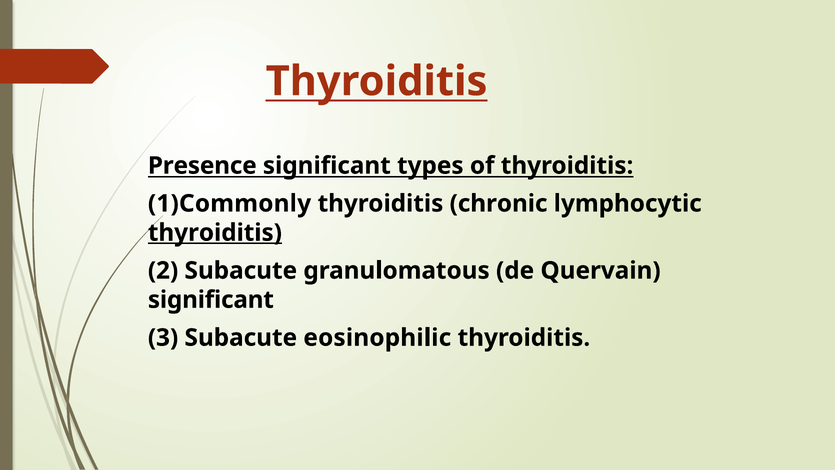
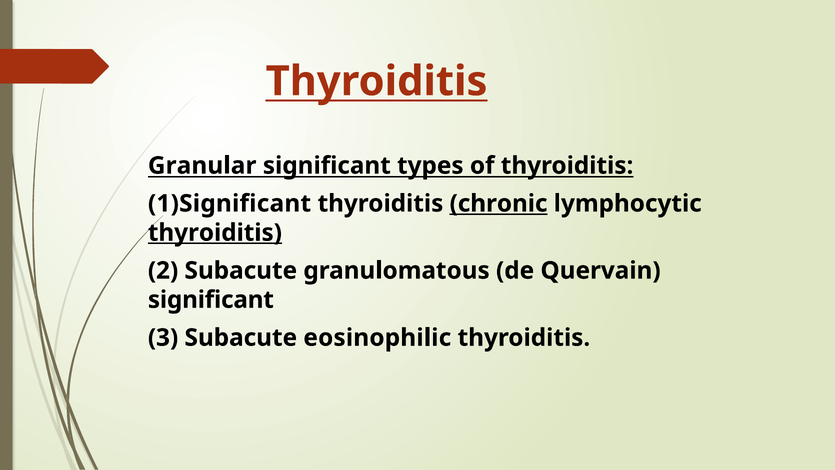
Presence: Presence -> Granular
1)Commonly: 1)Commonly -> 1)Significant
chronic underline: none -> present
